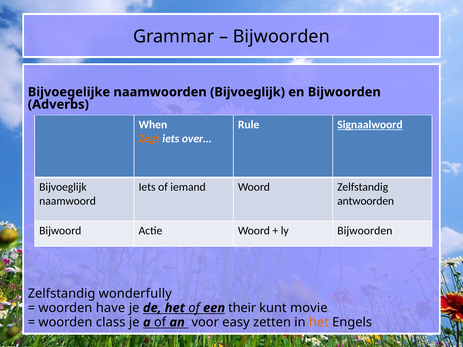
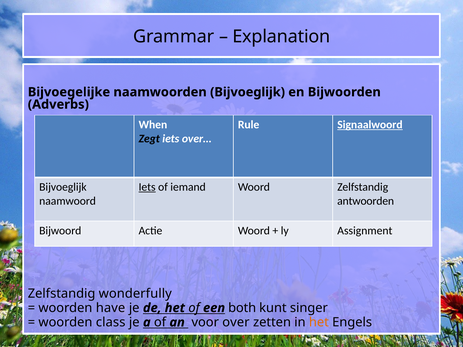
Bijwoorden at (281, 37): Bijwoorden -> Explanation
Zegt colour: orange -> black
Iets at (147, 187) underline: none -> present
ly Bijwoorden: Bijwoorden -> Assignment
their: their -> both
movie: movie -> singer
easy: easy -> over
